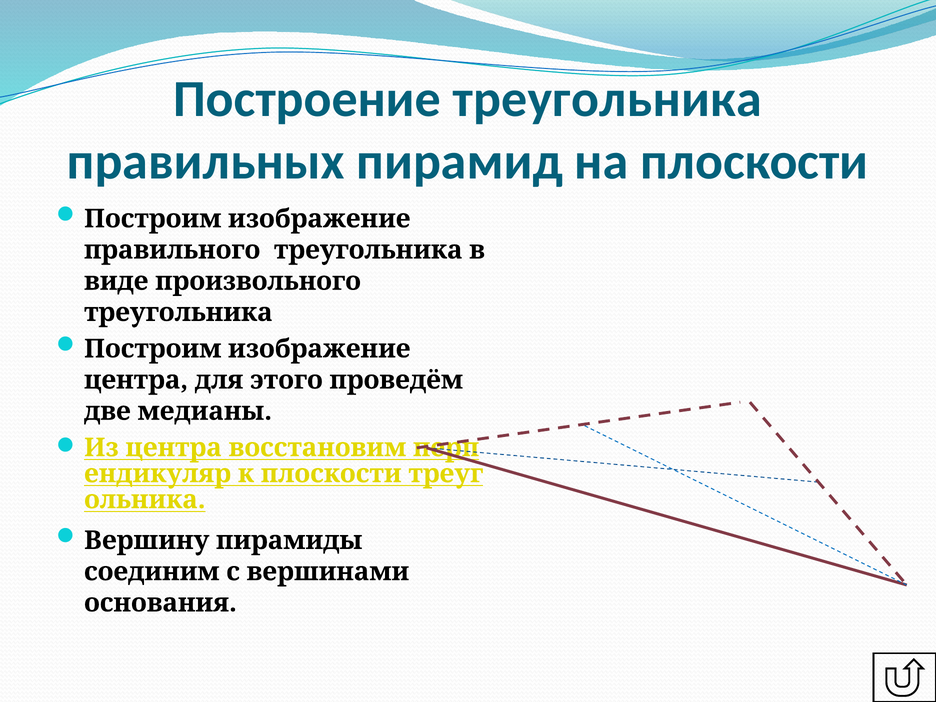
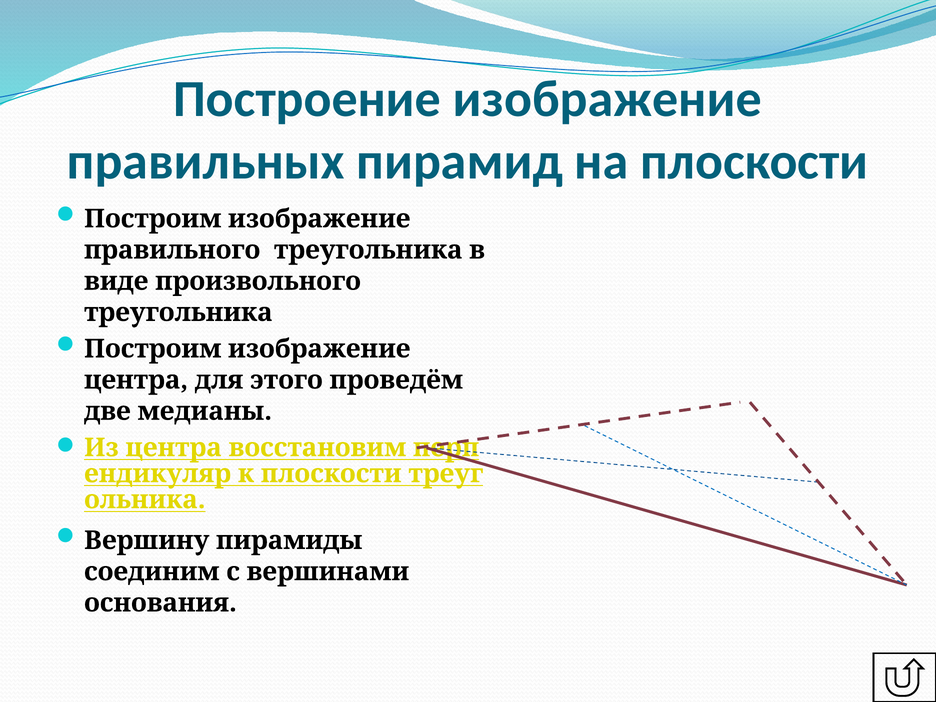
Построение треугольника: треугольника -> изображение
